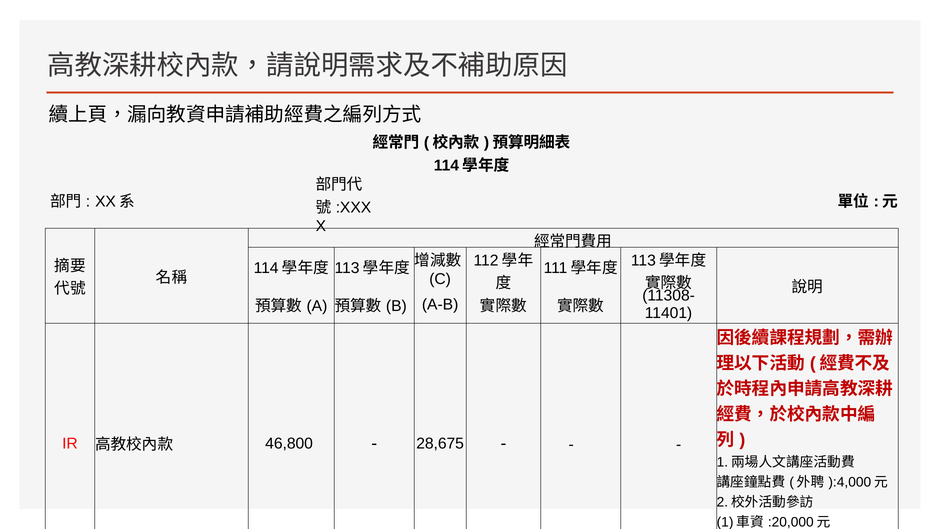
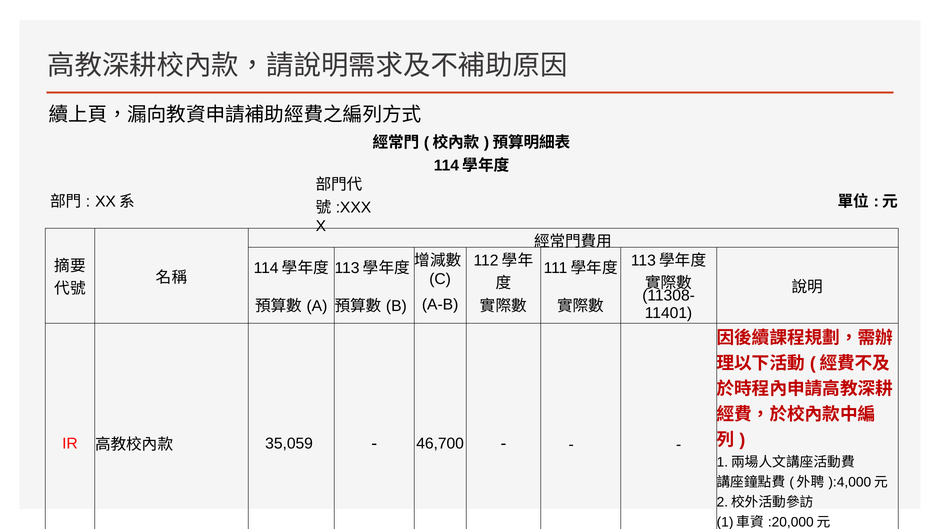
46,800: 46,800 -> 35,059
28,675: 28,675 -> 46,700
